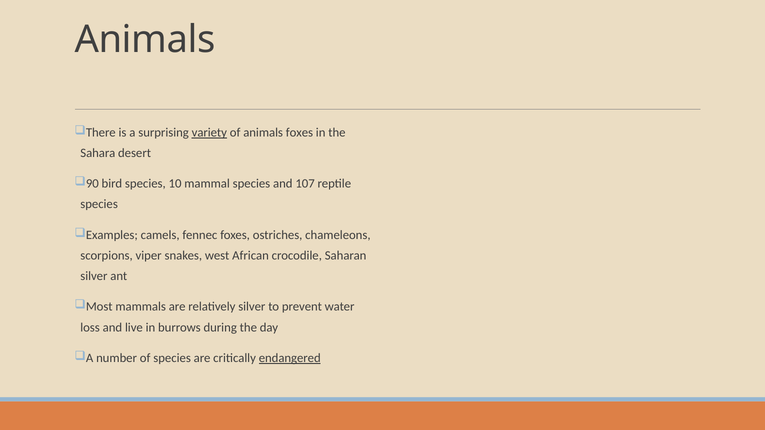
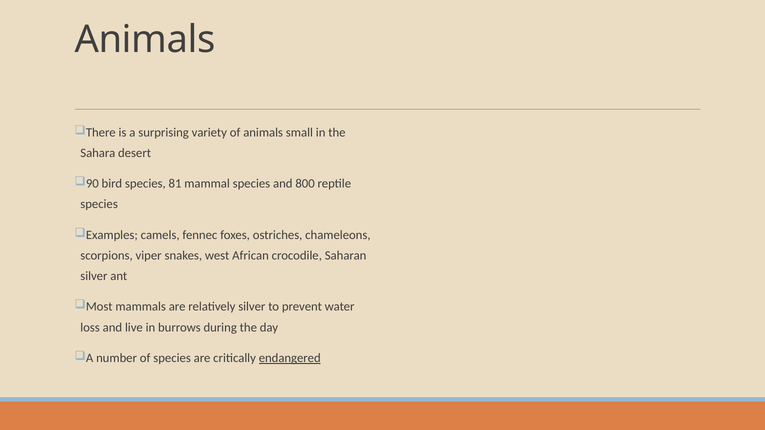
variety underline: present -> none
animals foxes: foxes -> small
10: 10 -> 81
107: 107 -> 800
